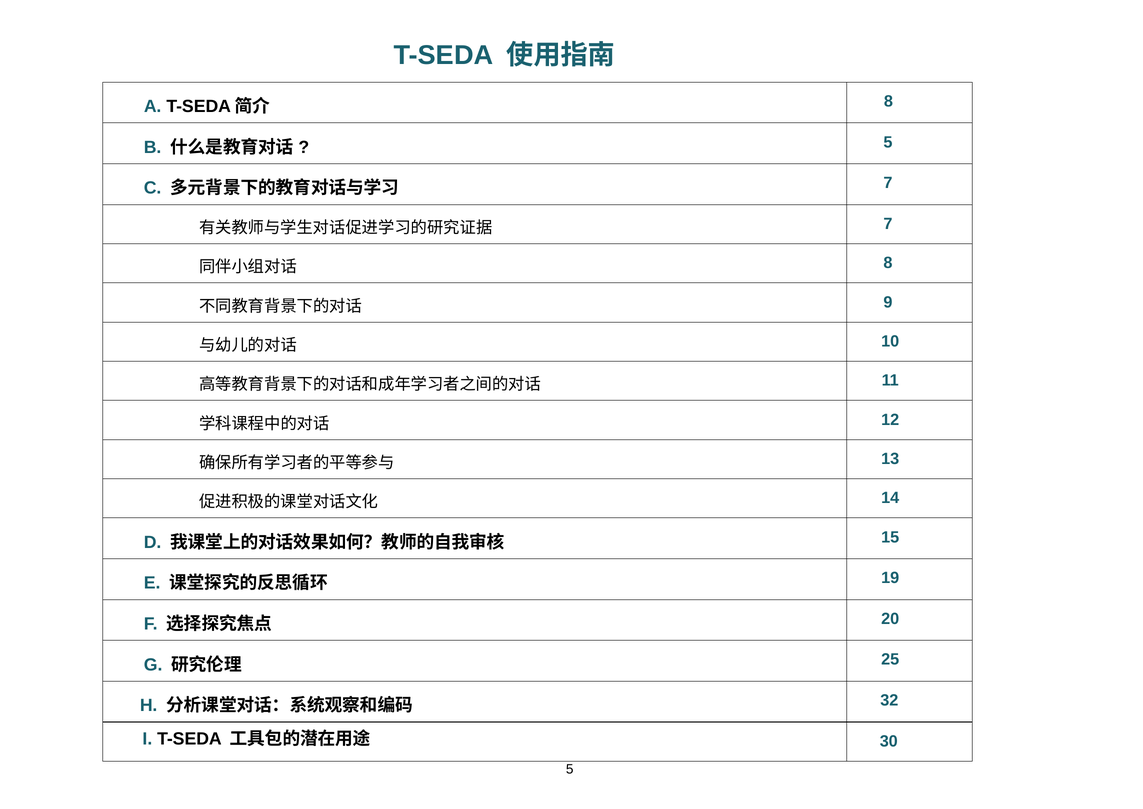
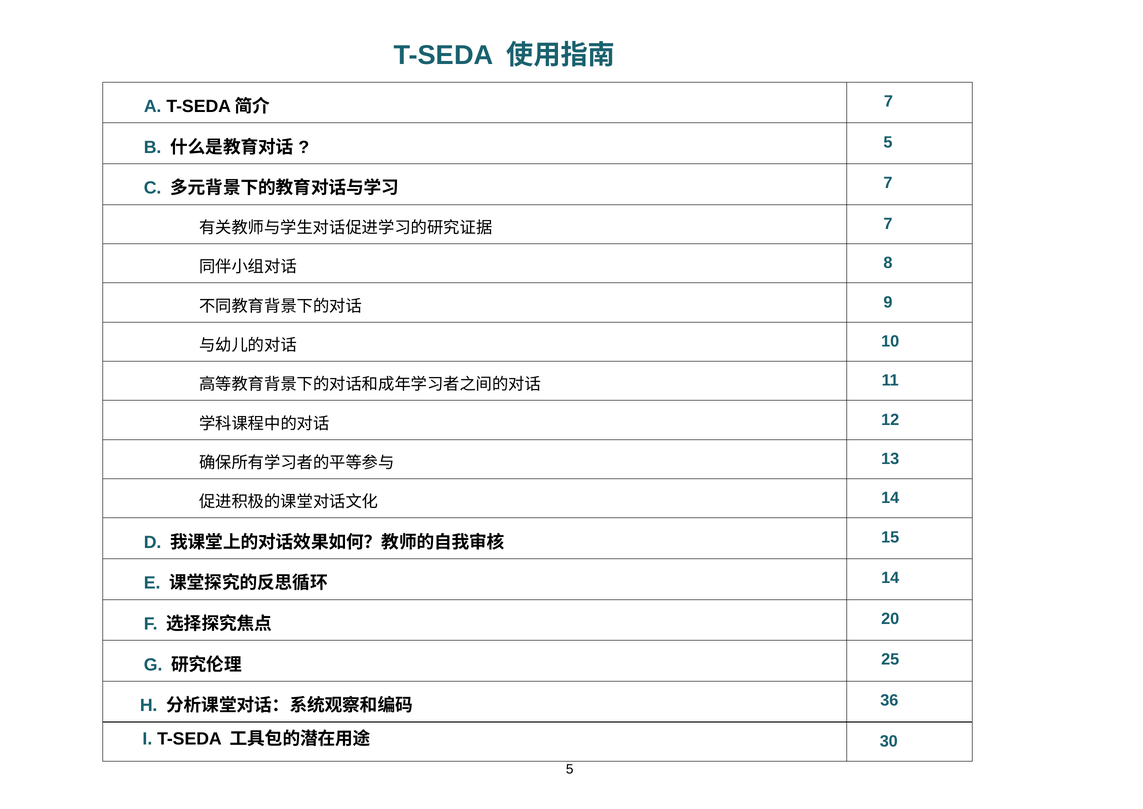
8 at (888, 101): 8 -> 7
19 at (890, 578): 19 -> 14
32: 32 -> 36
